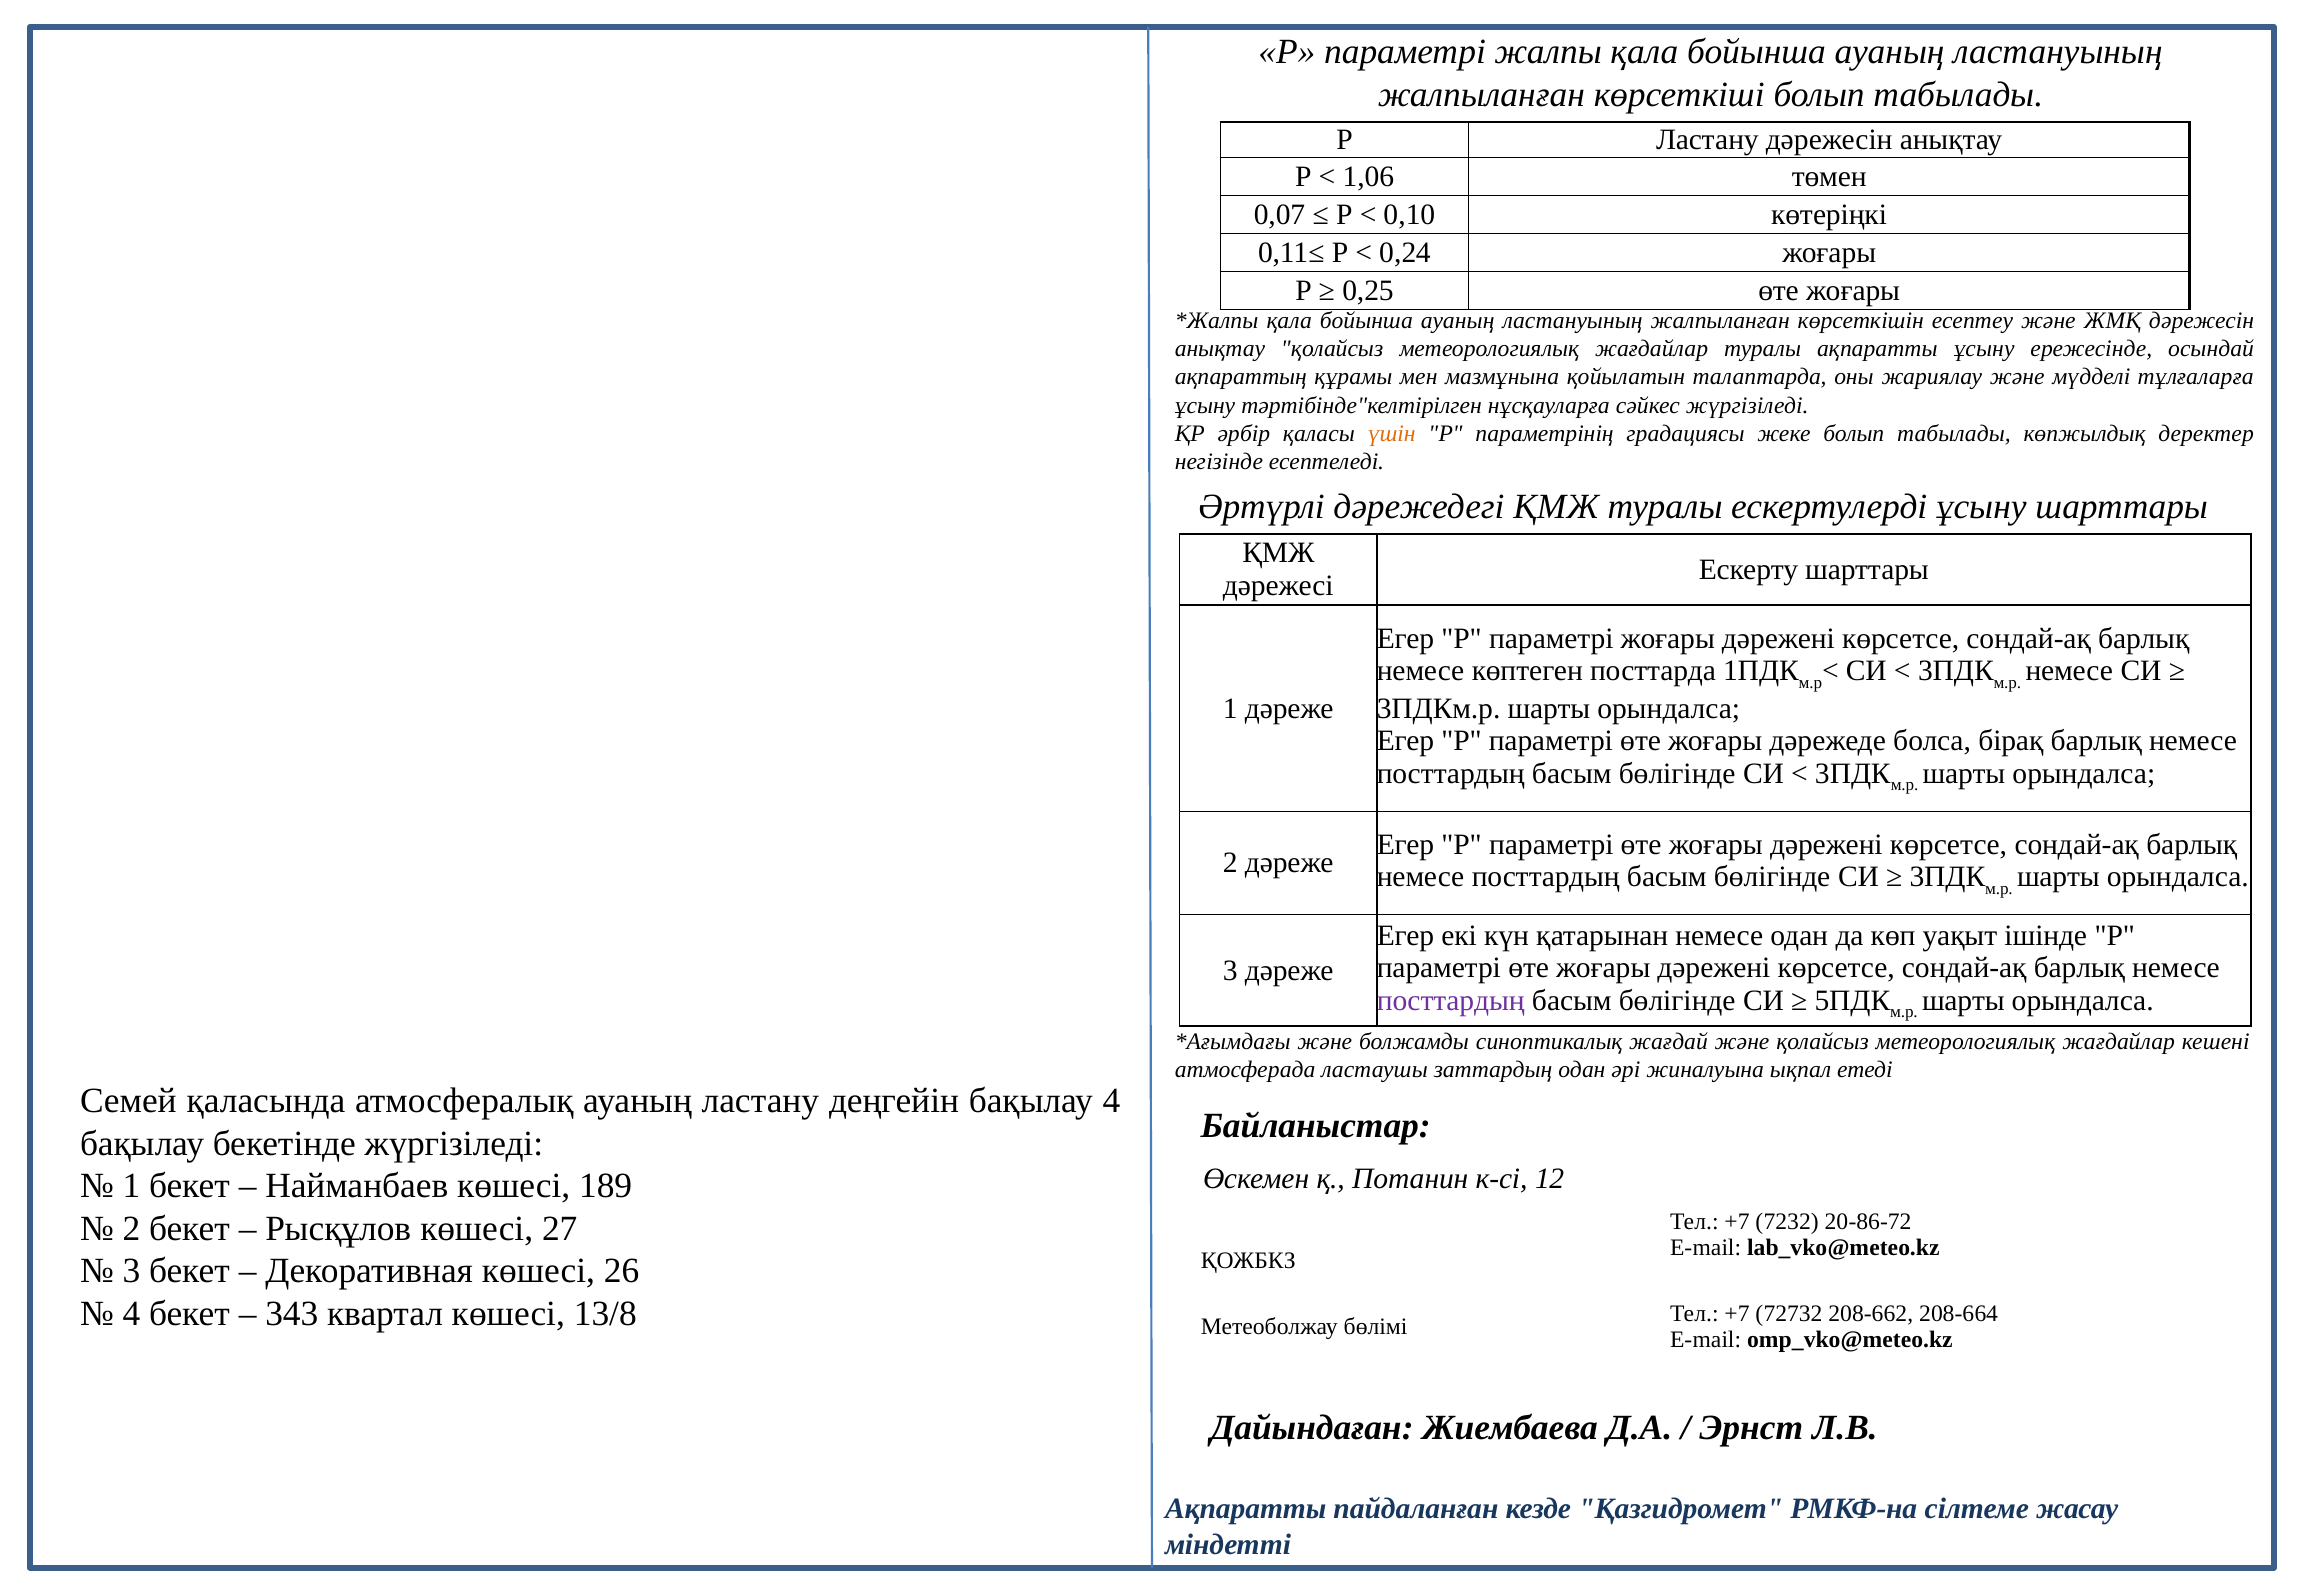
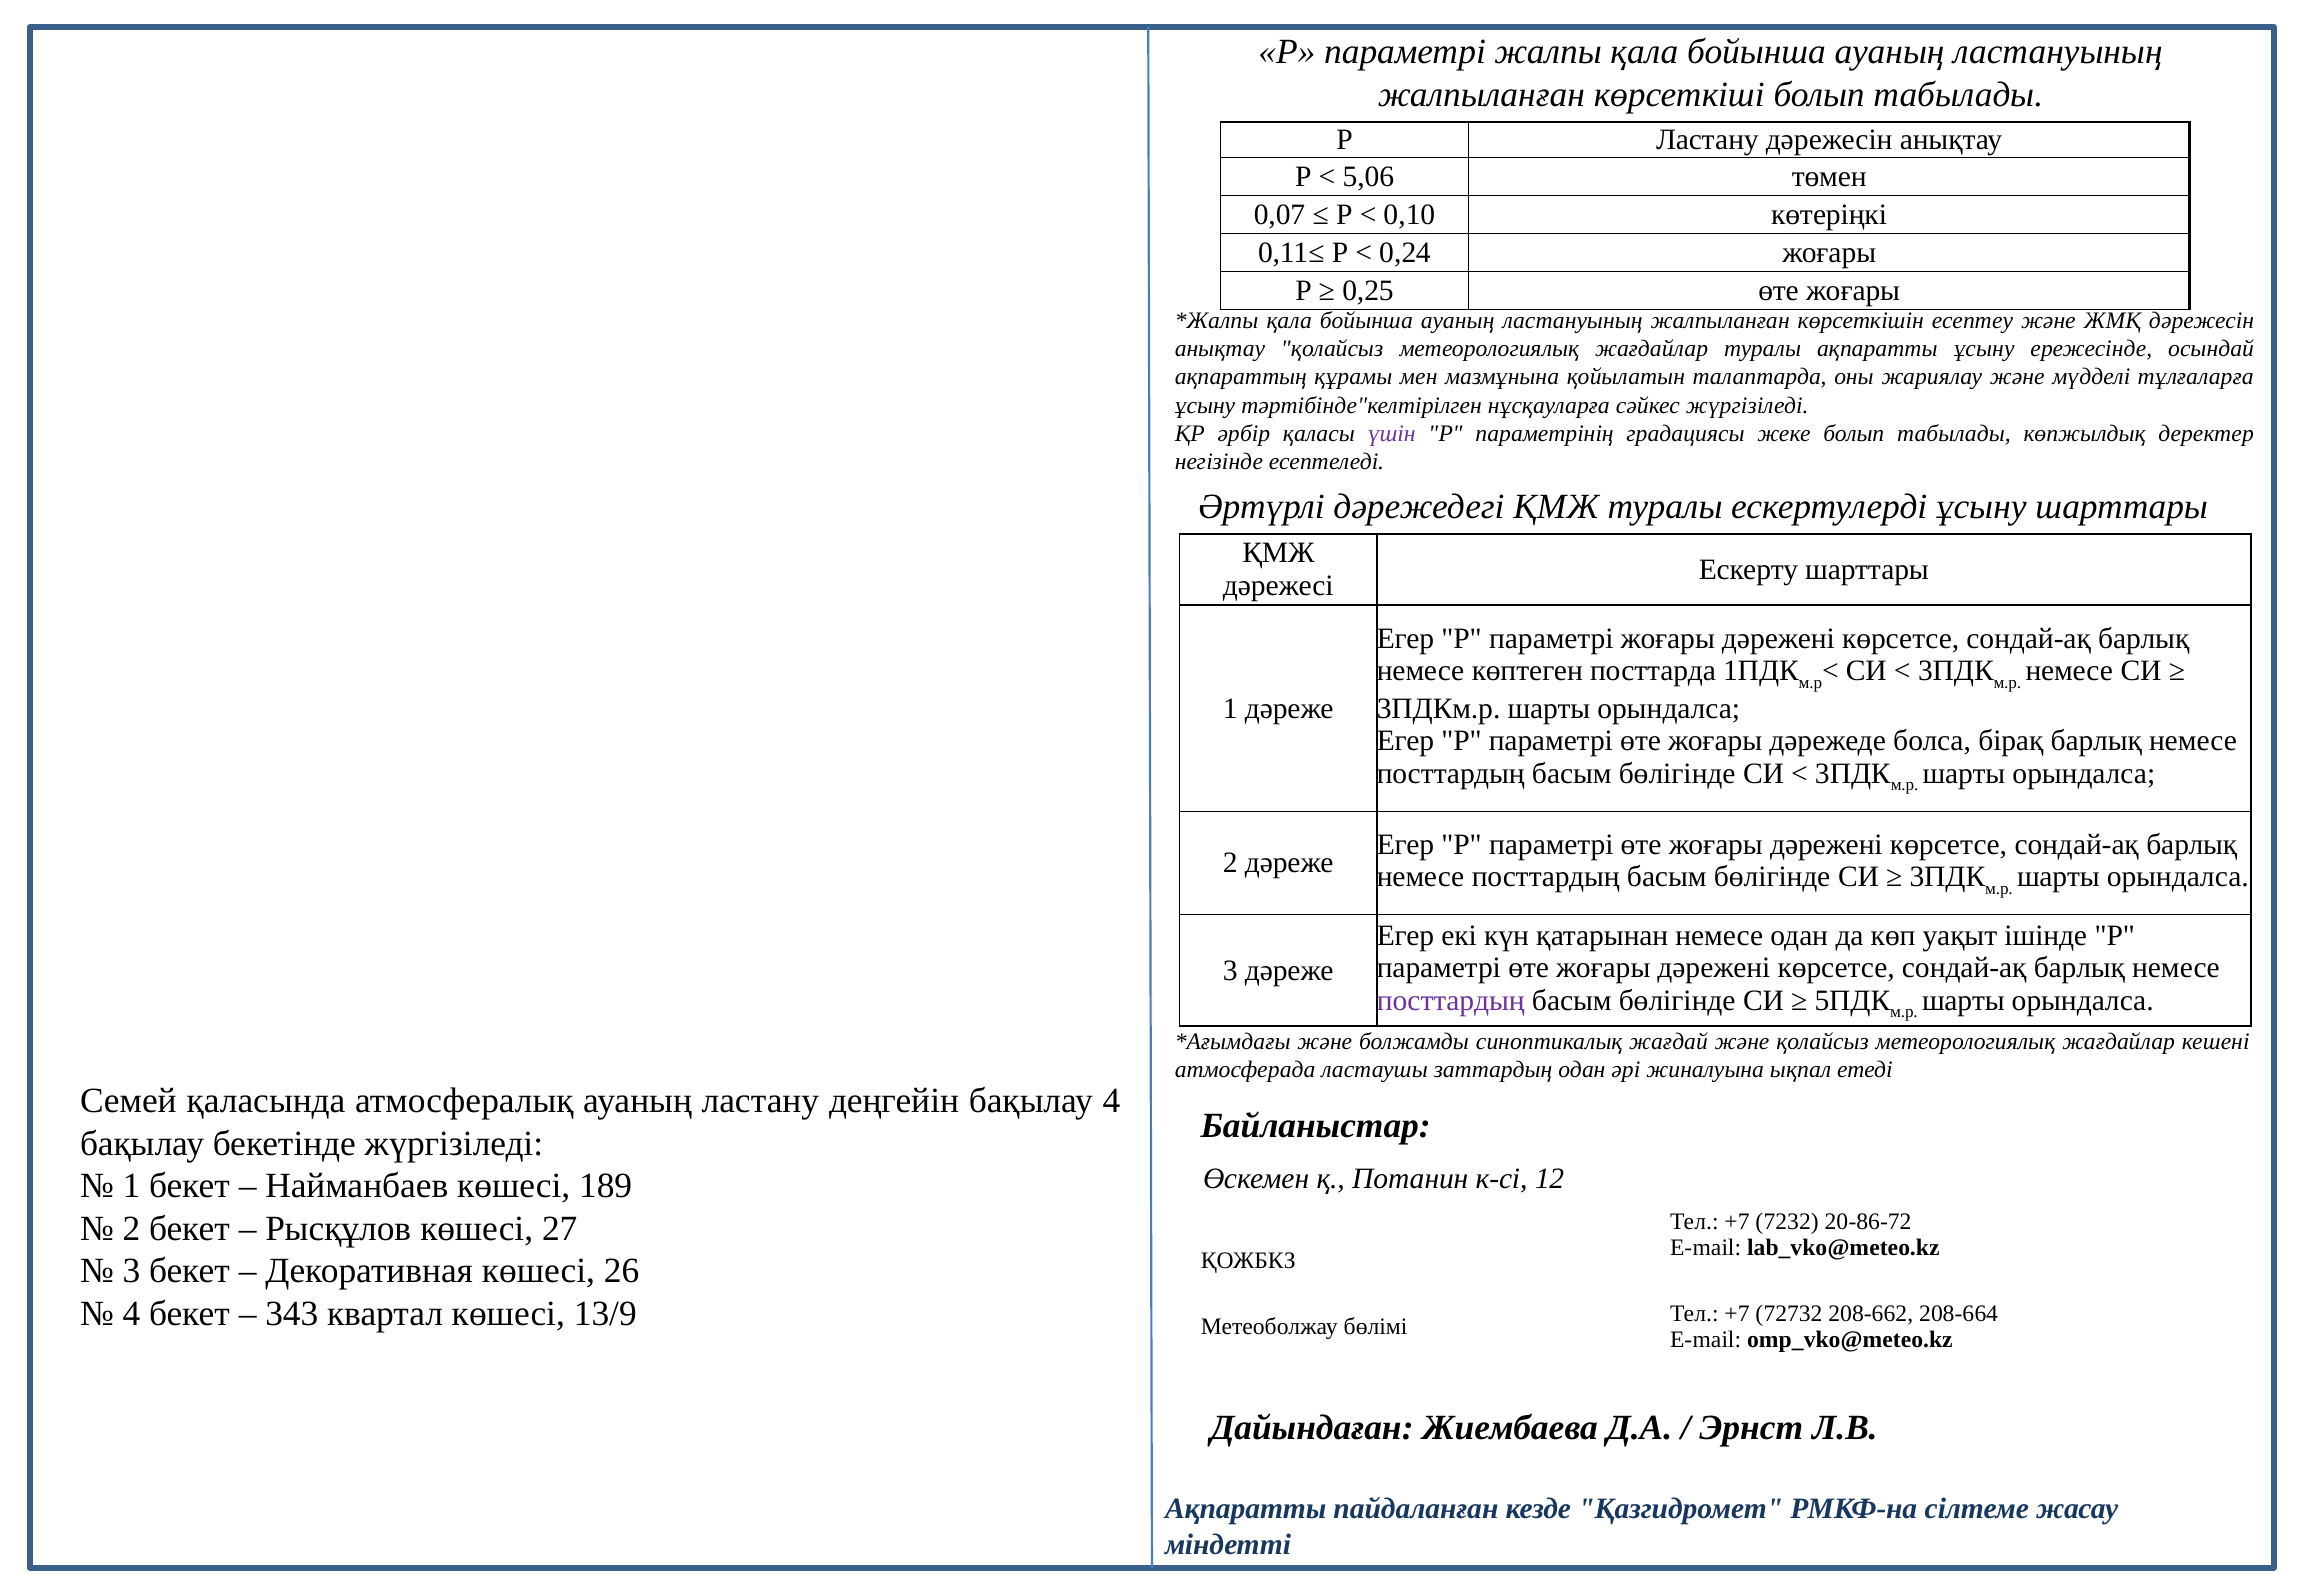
1,06: 1,06 -> 5,06
үшін colour: orange -> purple
13/8: 13/8 -> 13/9
